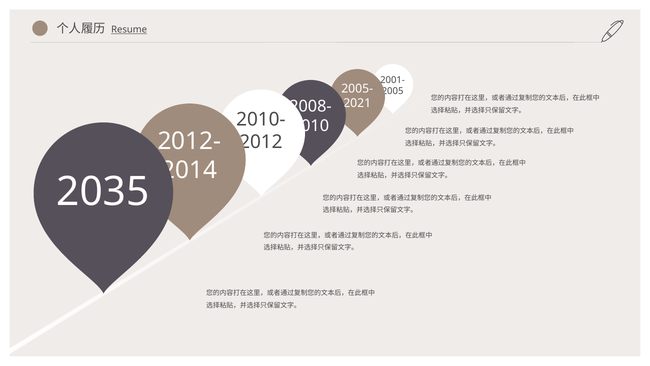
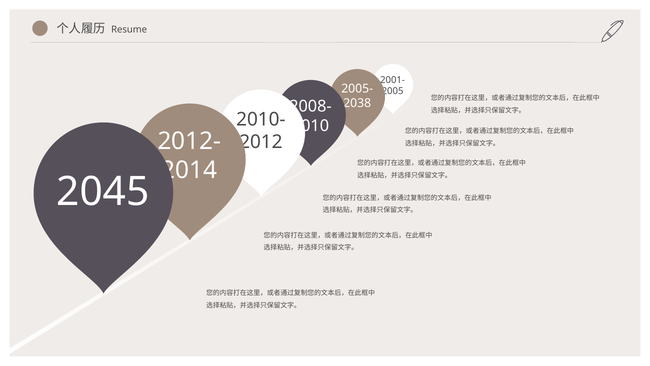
Resume underline: present -> none
2021: 2021 -> 2038
2035: 2035 -> 2045
